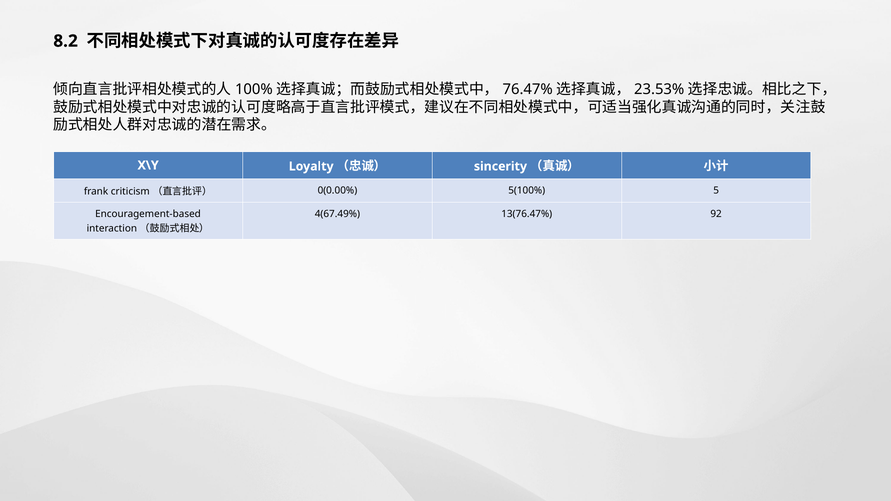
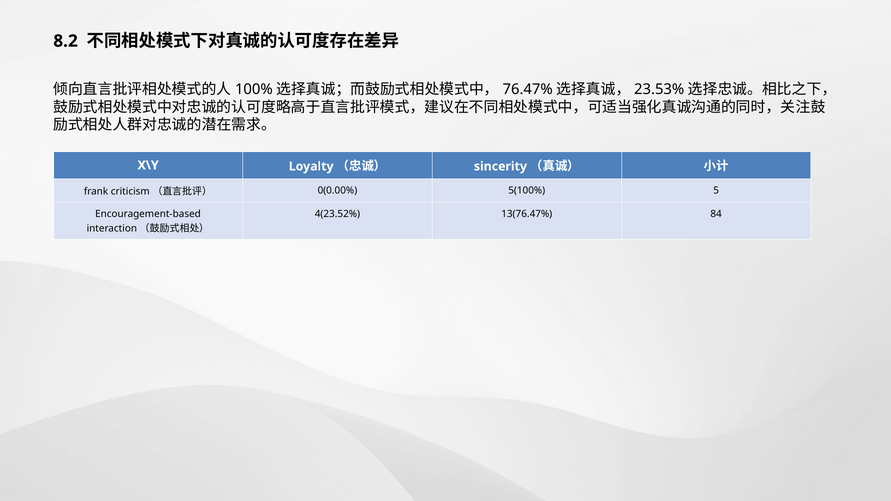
4(67.49%: 4(67.49% -> 4(23.52%
92: 92 -> 84
